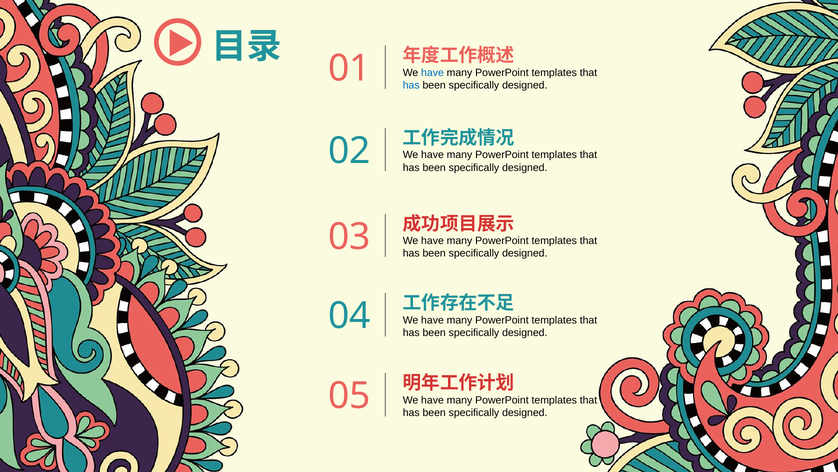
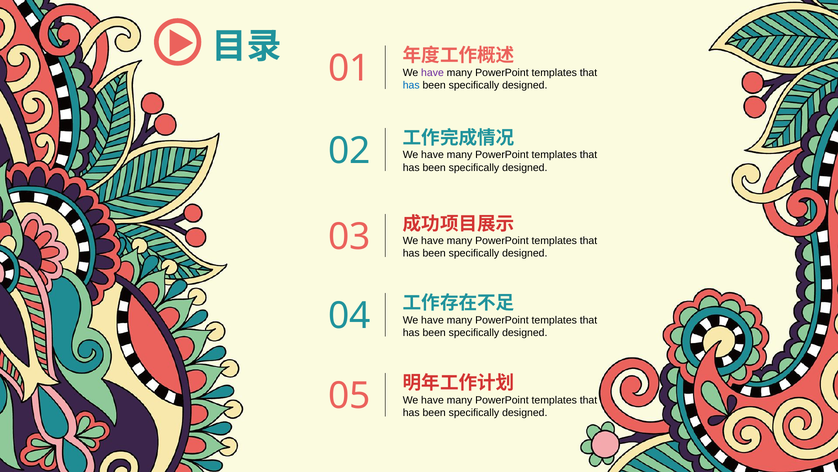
have at (432, 73) colour: blue -> purple
